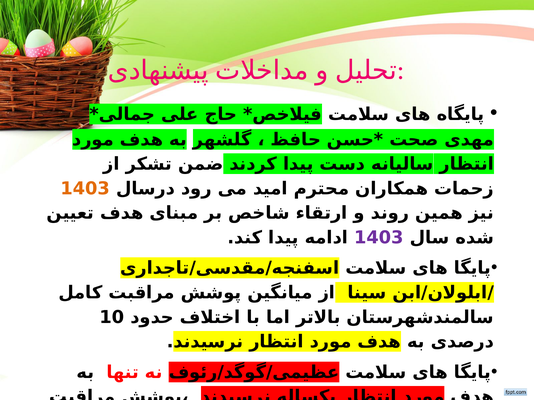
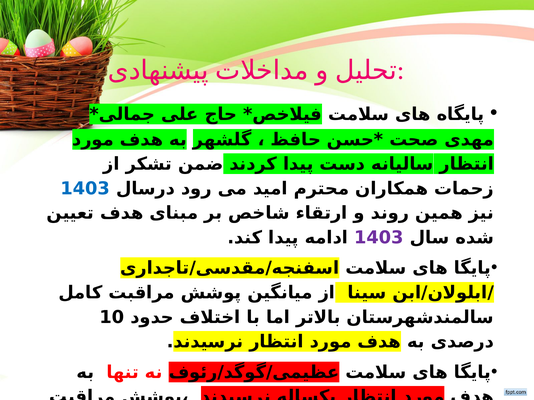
1403 at (85, 189) colour: orange -> blue
